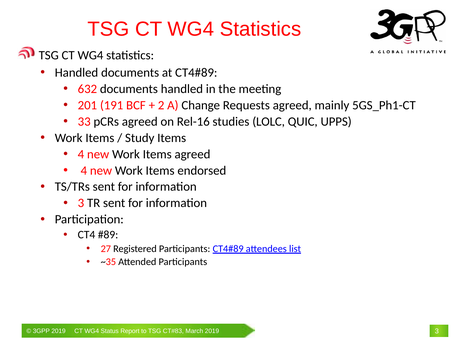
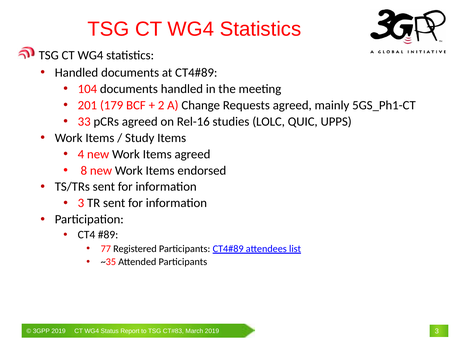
632: 632 -> 104
191: 191 -> 179
4 at (84, 171): 4 -> 8
27: 27 -> 77
